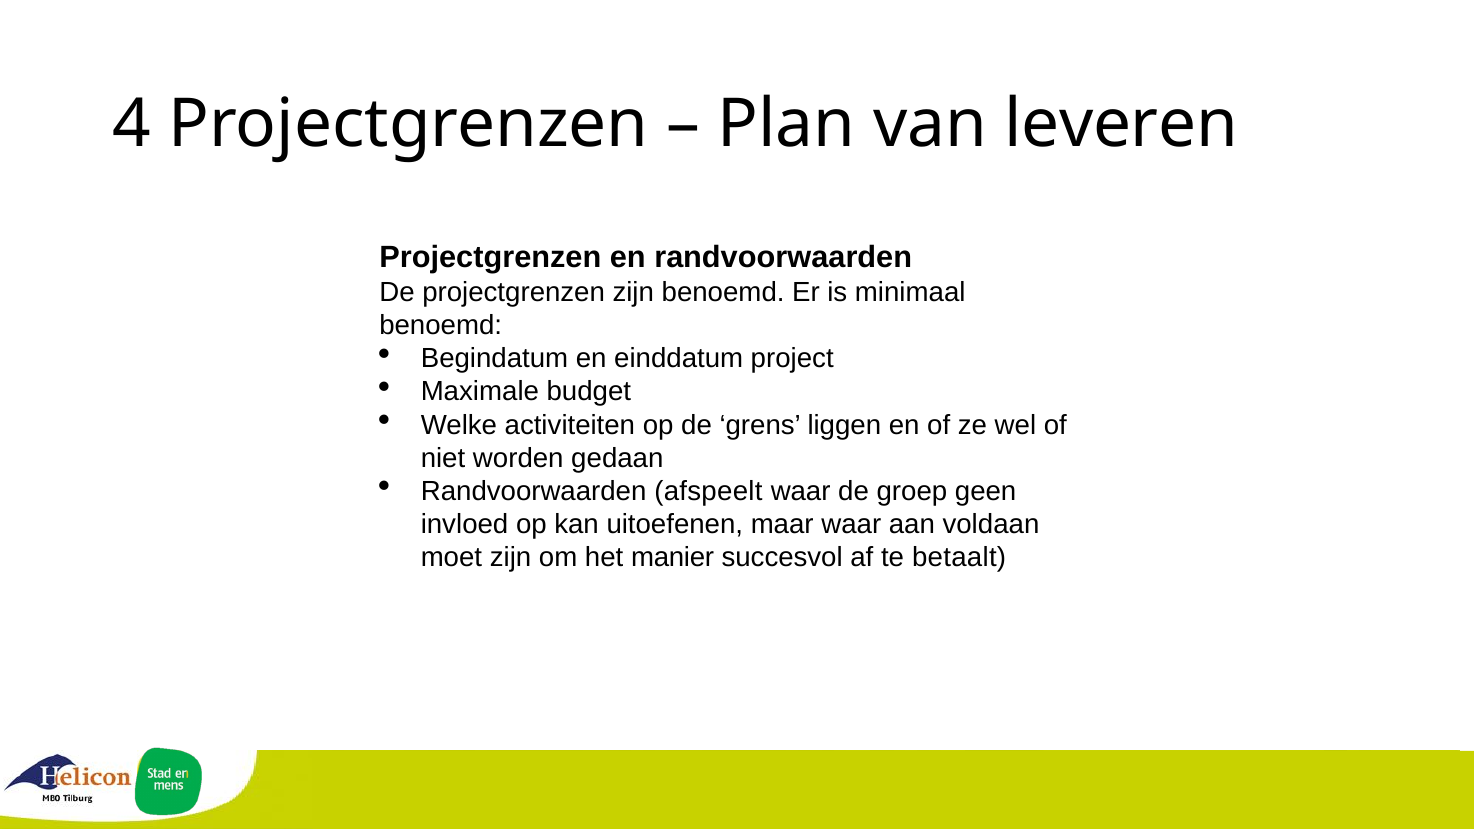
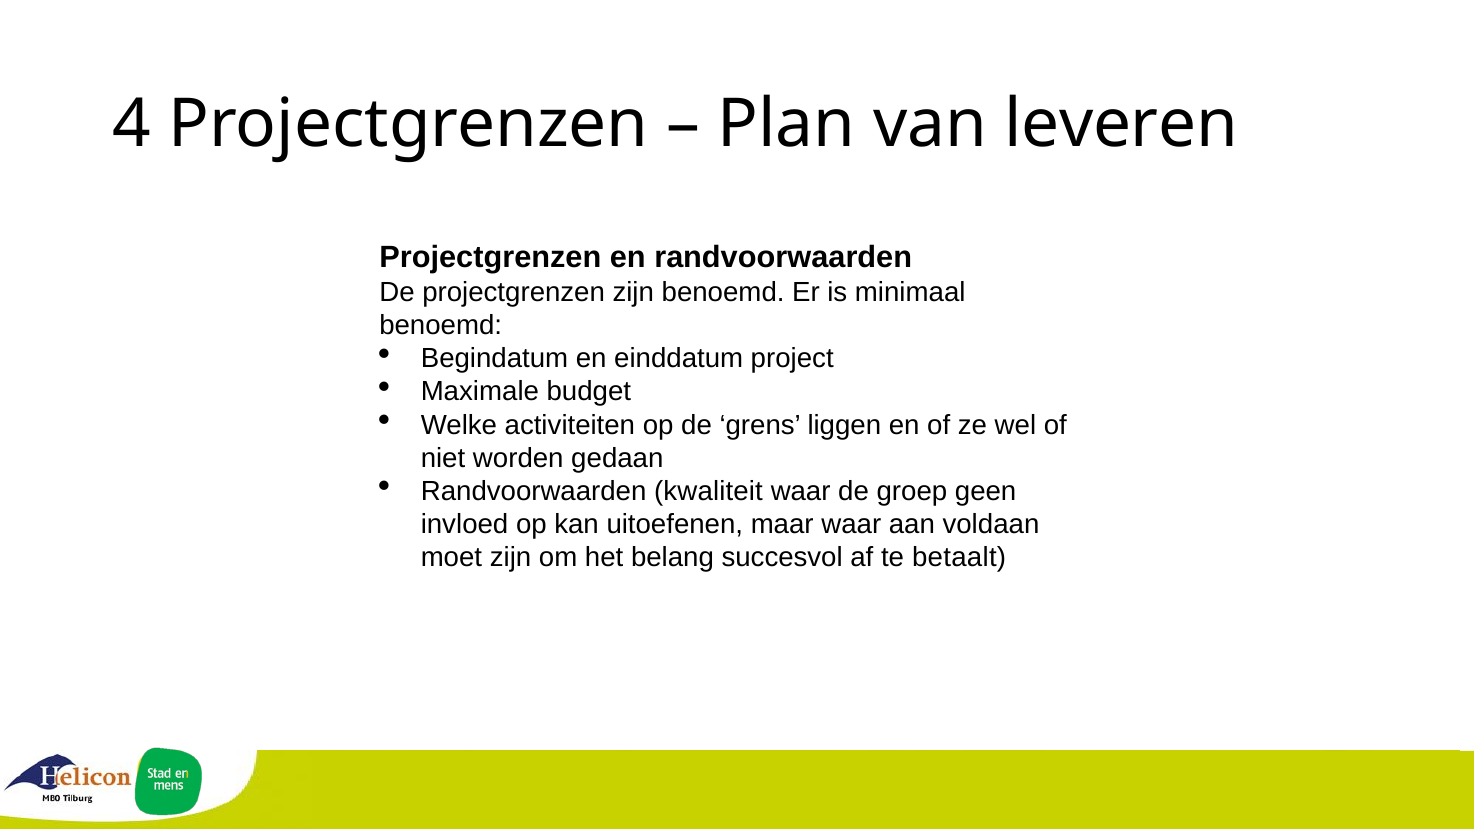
afspeelt: afspeelt -> kwaliteit
manier: manier -> belang
